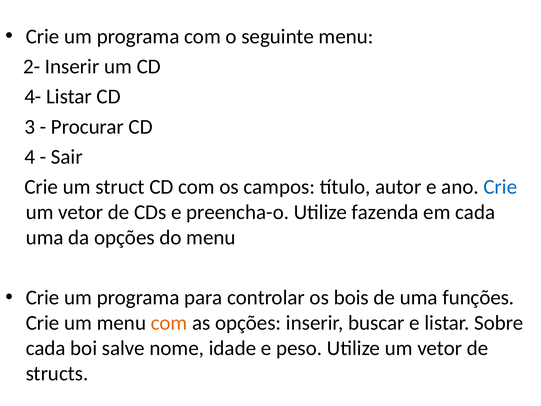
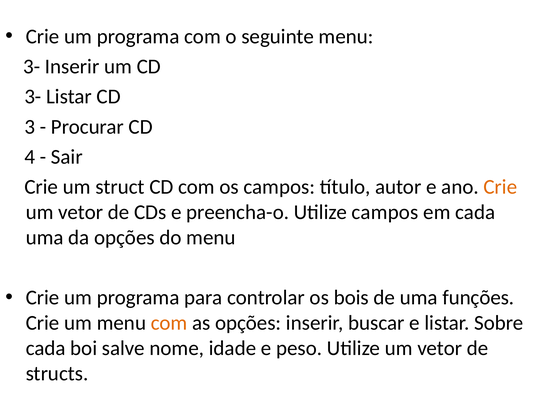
2- at (32, 67): 2- -> 3-
4- at (33, 97): 4- -> 3-
Crie at (500, 187) colour: blue -> orange
Utilize fazenda: fazenda -> campos
